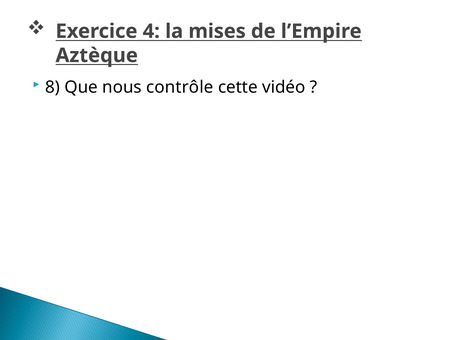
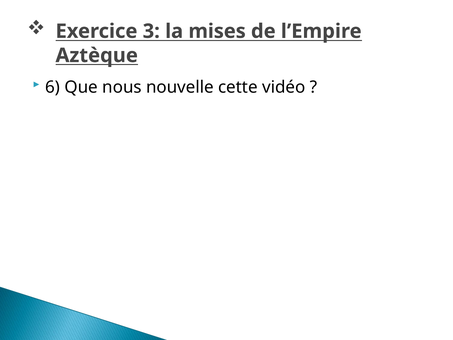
4: 4 -> 3
8: 8 -> 6
contrôle: contrôle -> nouvelle
